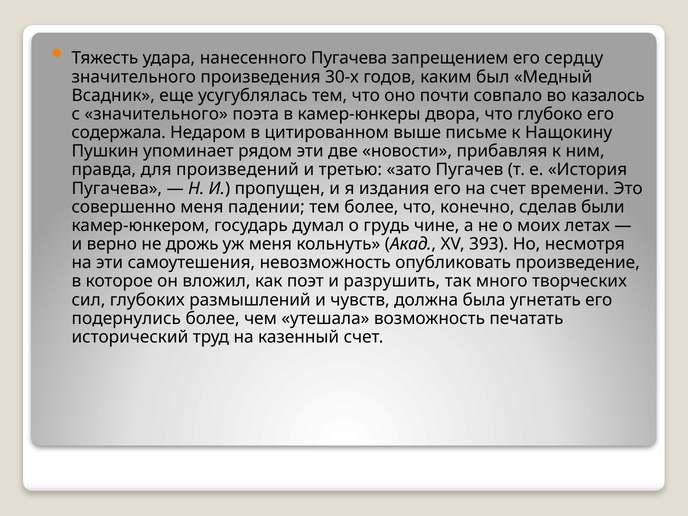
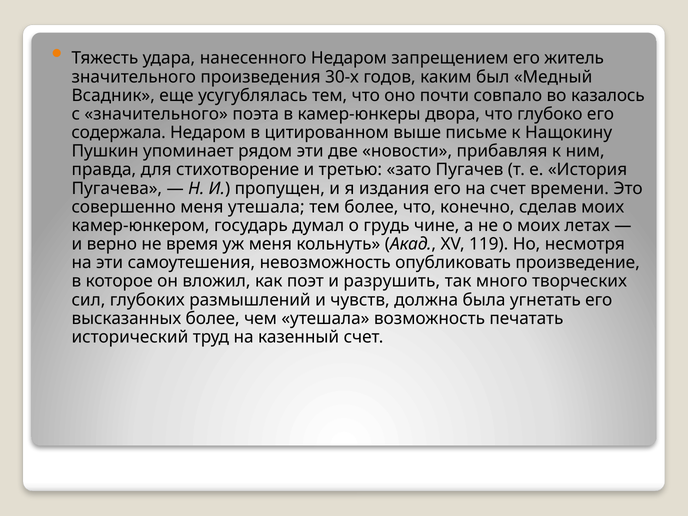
нанесенного Пугачева: Пугачева -> Недаром
сердцу: сердцу -> житель
произведений: произведений -> стихотворение
меня падении: падении -> утешала
сделав были: были -> моих
дрожь: дрожь -> время
393: 393 -> 119
подернулись: подернулись -> высказанных
